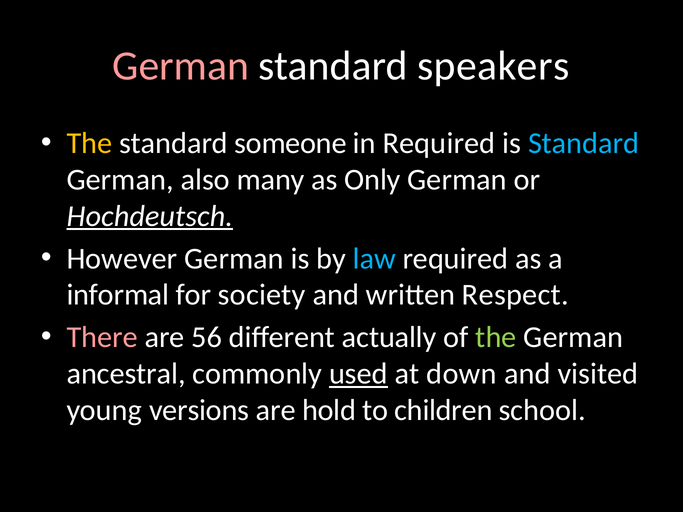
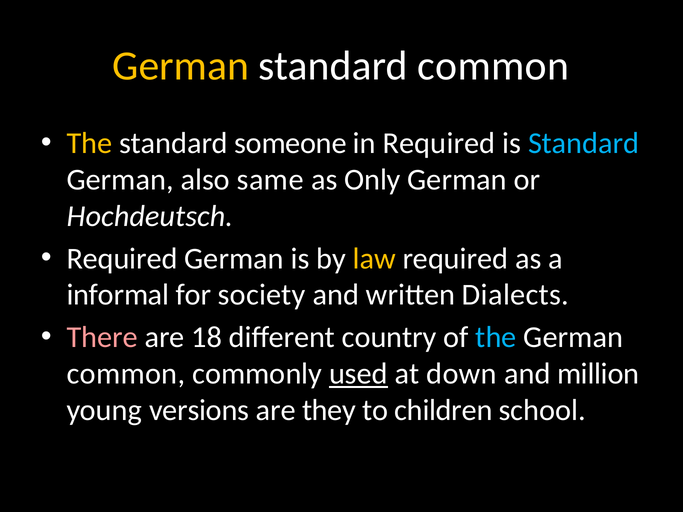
German at (181, 66) colour: pink -> yellow
standard speakers: speakers -> common
many: many -> same
Hochdeutsch underline: present -> none
However at (122, 259): However -> Required
law colour: light blue -> yellow
Respect: Respect -> Dialects
56: 56 -> 18
actually: actually -> country
the at (496, 338) colour: light green -> light blue
ancestral at (126, 374): ancestral -> common
visited: visited -> million
hold: hold -> they
